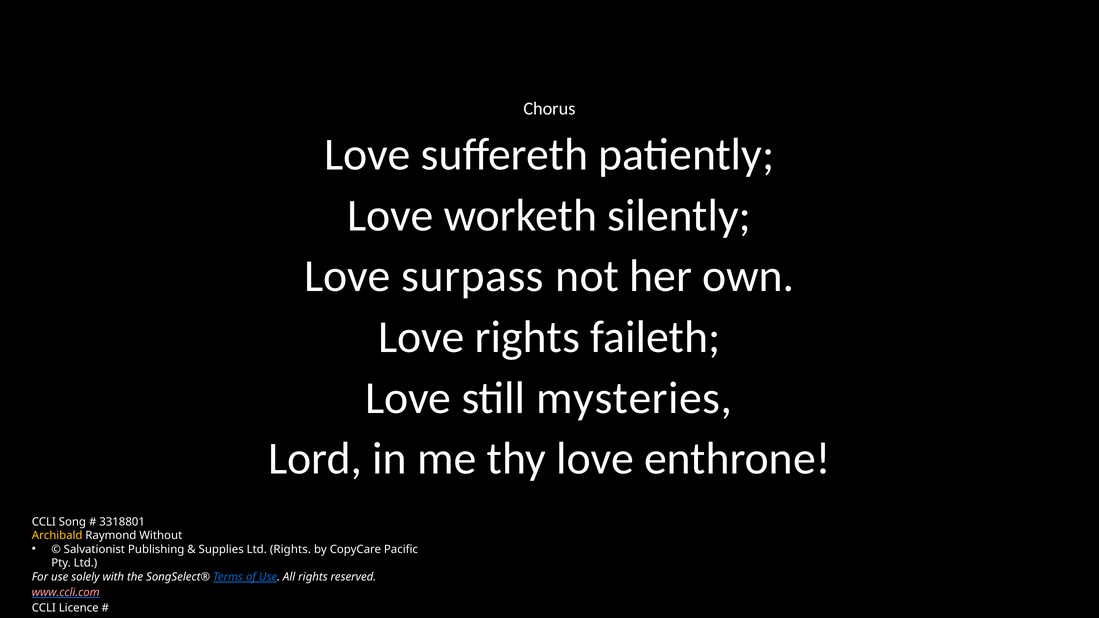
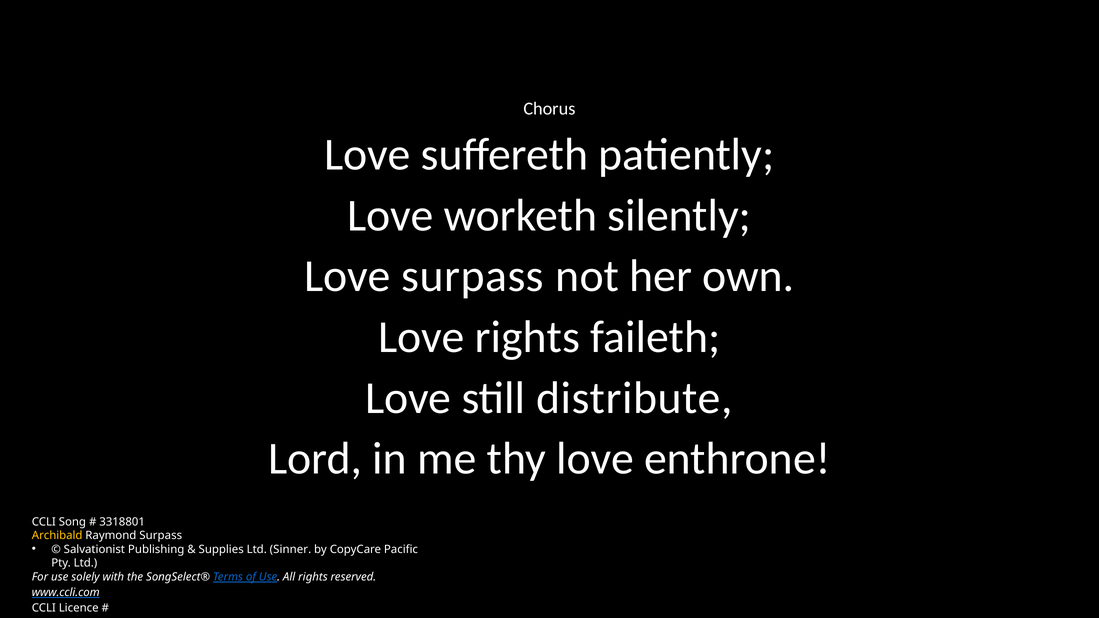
mysteries: mysteries -> distribute
Raymond Without: Without -> Surpass
Ltd Rights: Rights -> Sinner
www.ccli.com colour: pink -> white
